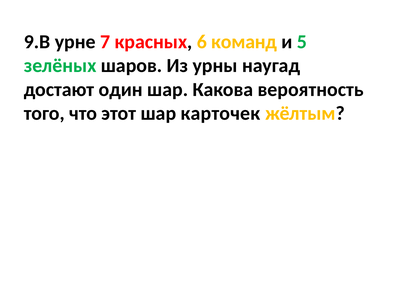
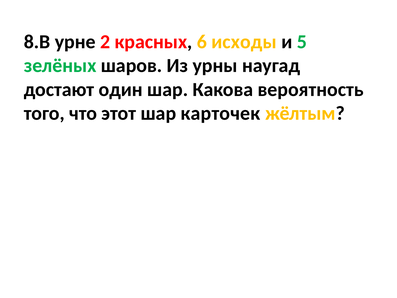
9.В: 9.В -> 8.В
7: 7 -> 2
команд: команд -> исходы
